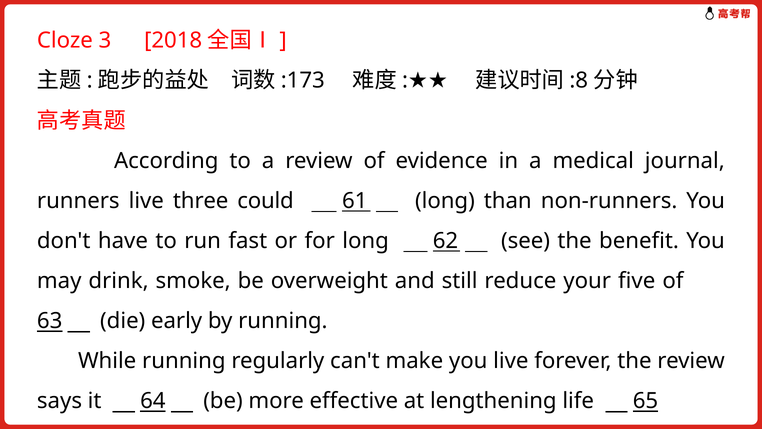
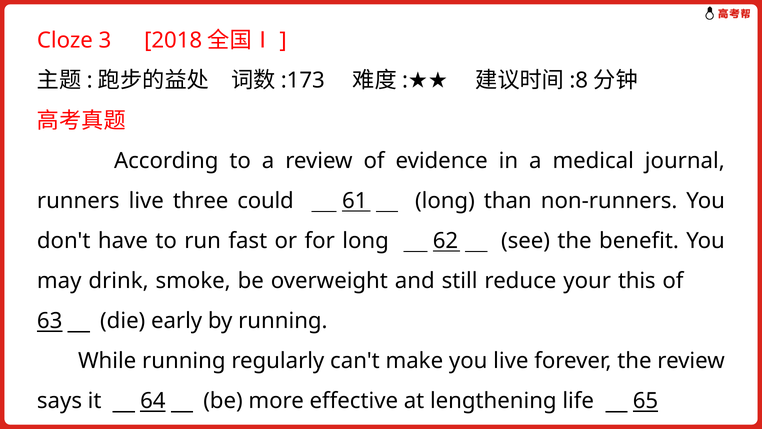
five: five -> this
